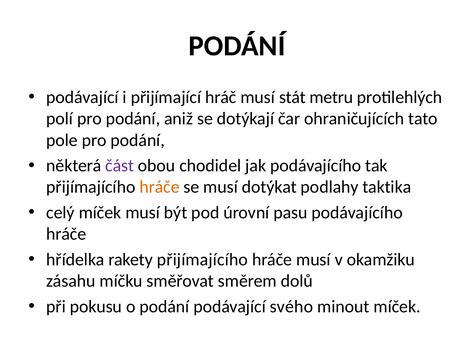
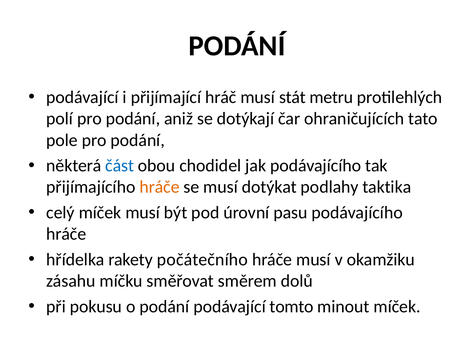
část colour: purple -> blue
rakety přijímajícího: přijímajícího -> počátečního
svého: svého -> tomto
